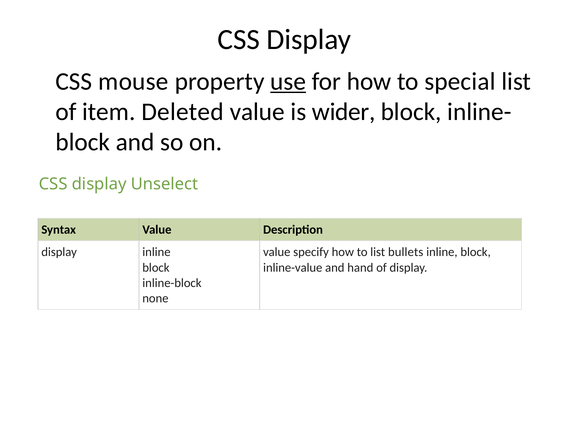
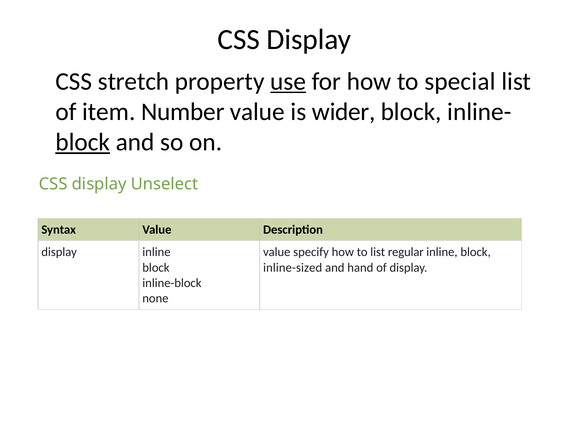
mouse: mouse -> stretch
Deleted: Deleted -> Number
block at (83, 142) underline: none -> present
bullets: bullets -> regular
inline-value: inline-value -> inline-sized
